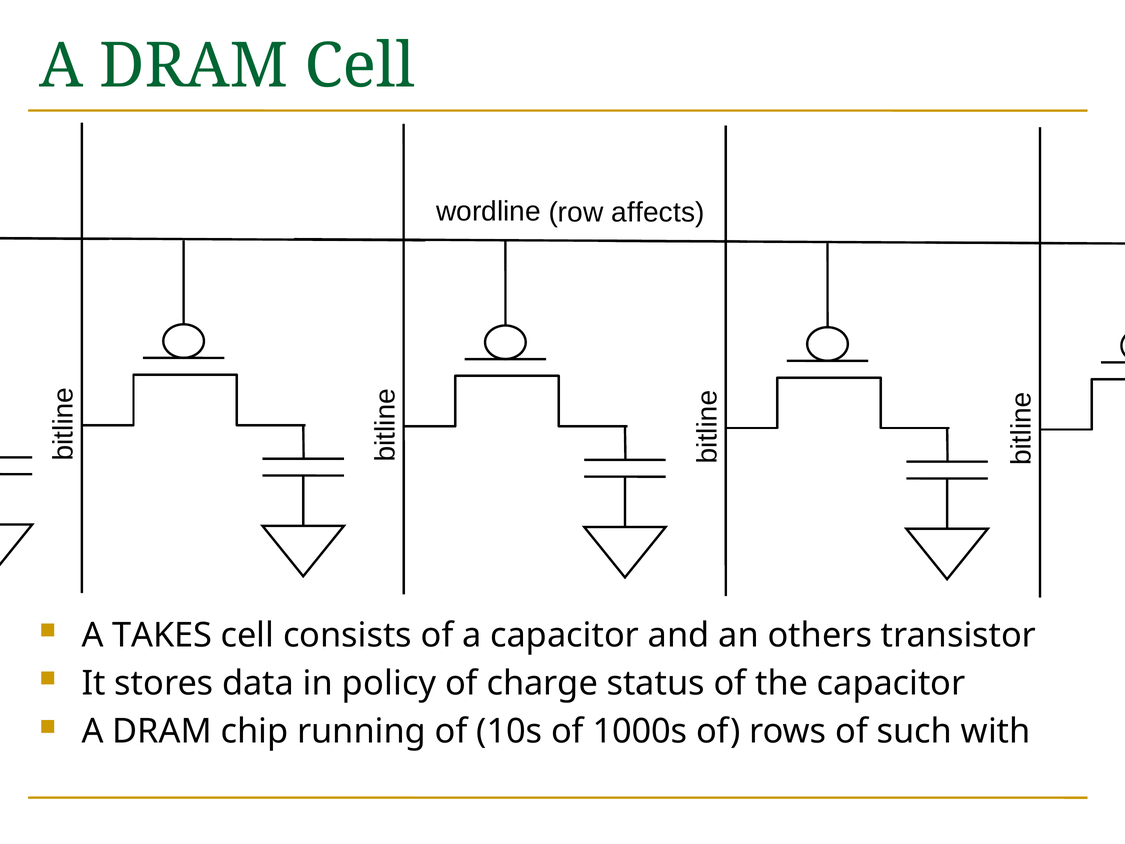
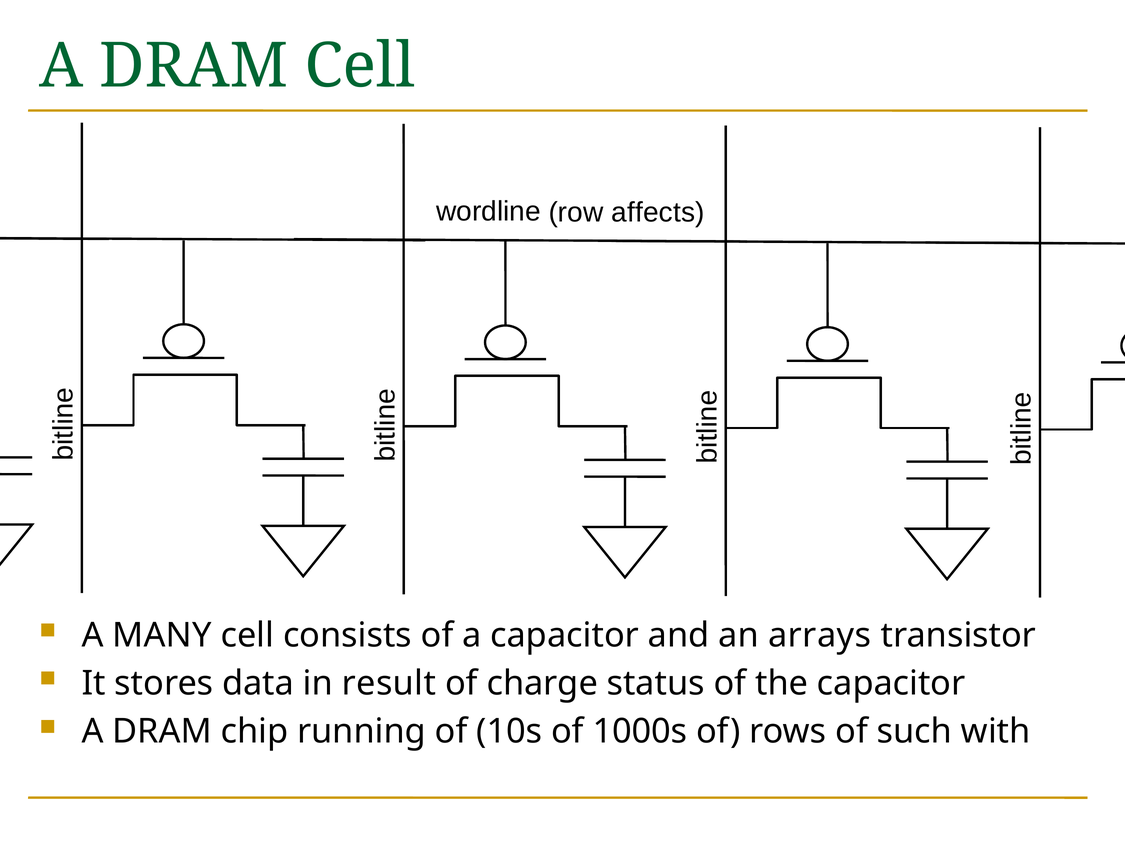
TAKES: TAKES -> MANY
others: others -> arrays
policy: policy -> result
